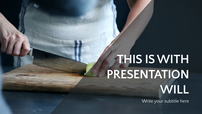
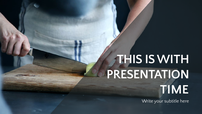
WILL: WILL -> TIME
